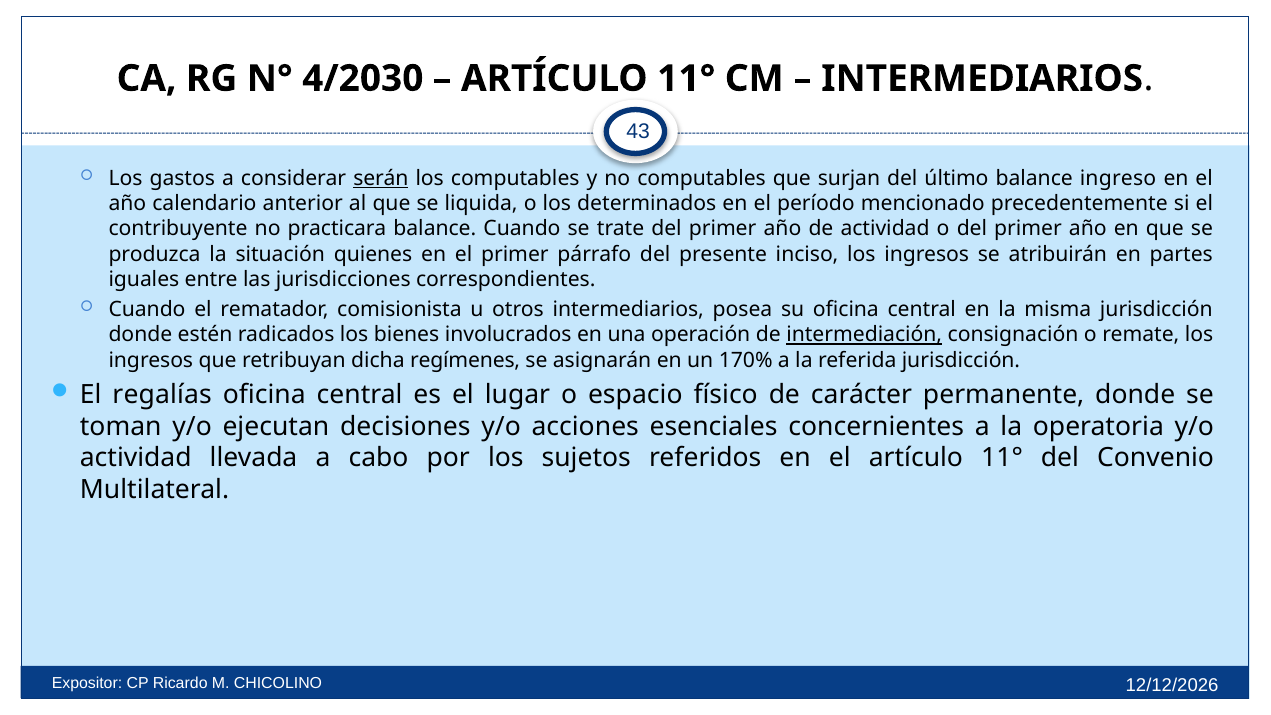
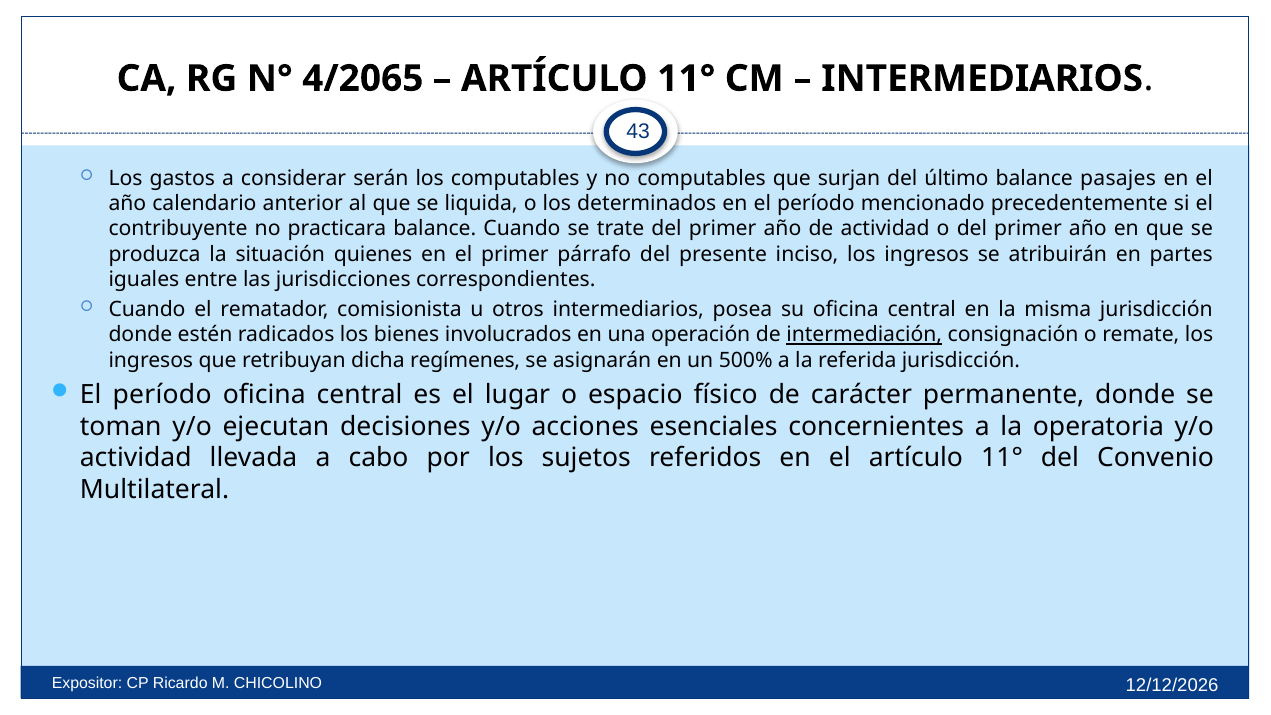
4/2030: 4/2030 -> 4/2065
serán underline: present -> none
ingreso: ingreso -> pasajes
170%: 170% -> 500%
regalías at (162, 395): regalías -> período
